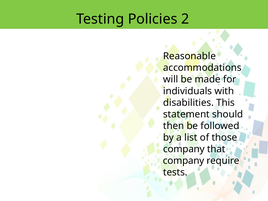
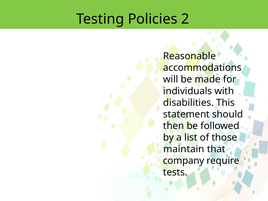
company at (184, 149): company -> maintain
